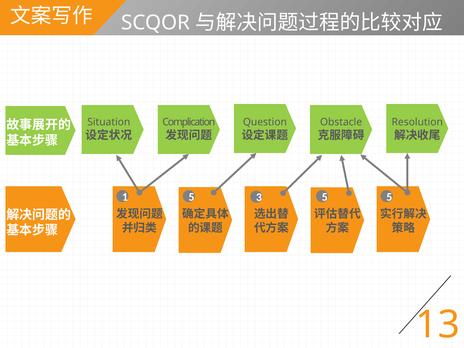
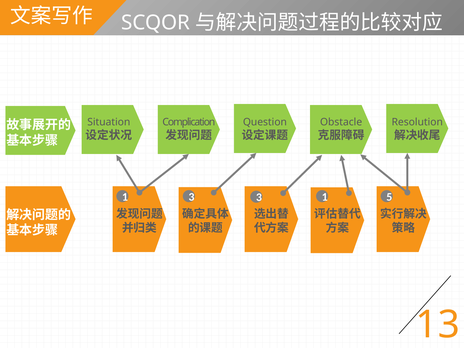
1 5: 5 -> 3
3 5: 5 -> 1
